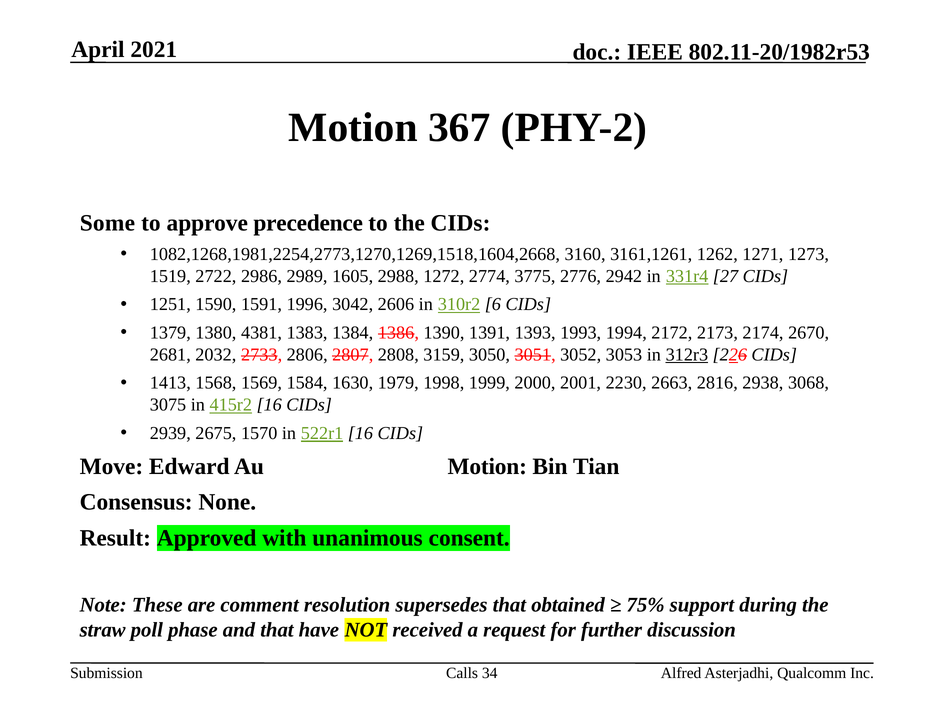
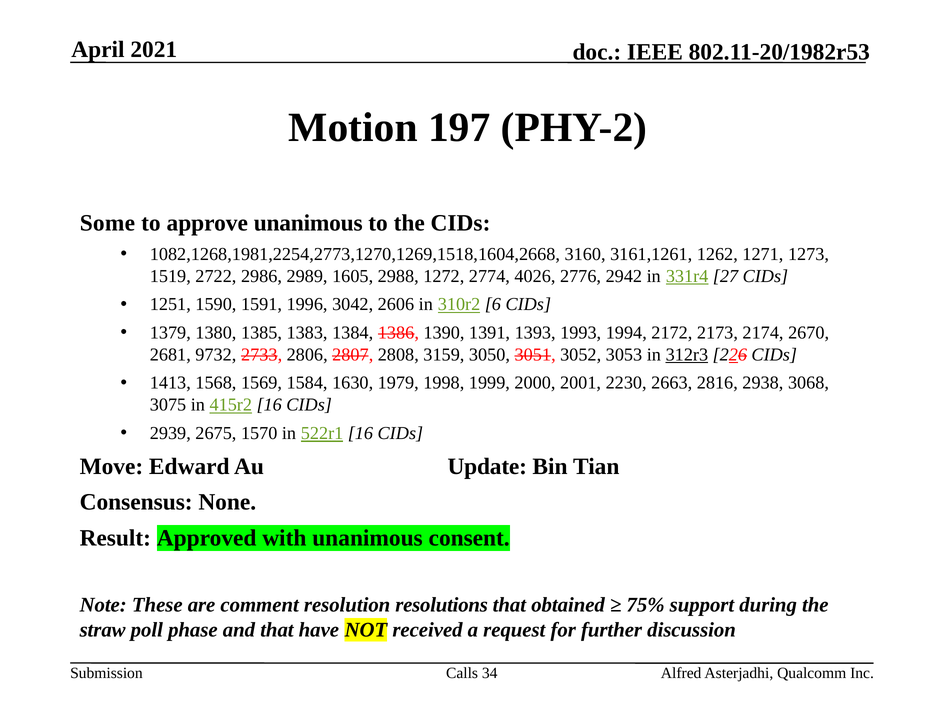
367: 367 -> 197
approve precedence: precedence -> unanimous
3775: 3775 -> 4026
4381: 4381 -> 1385
2032: 2032 -> 9732
Au Motion: Motion -> Update
supersedes: supersedes -> resolutions
